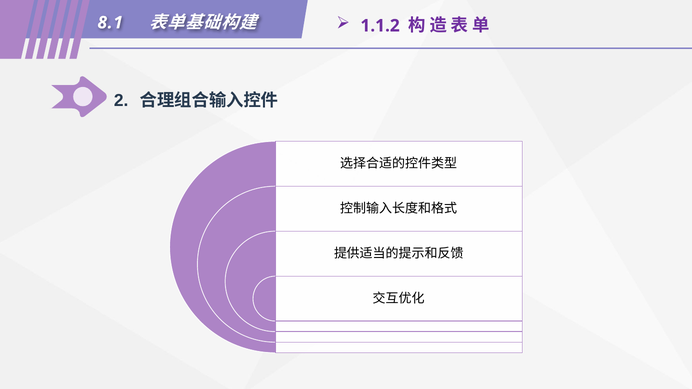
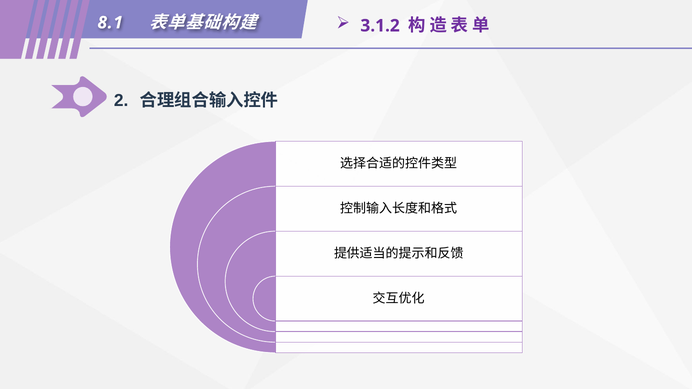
1.1.2: 1.1.2 -> 3.1.2
